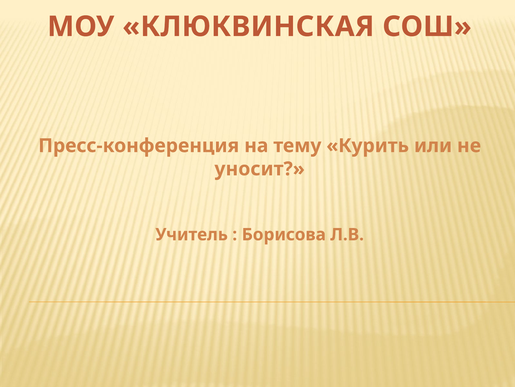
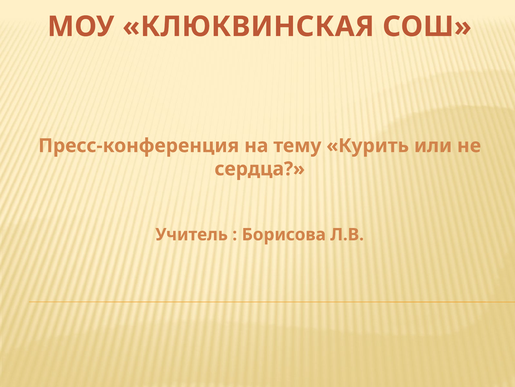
уносит: уносит -> сердца
